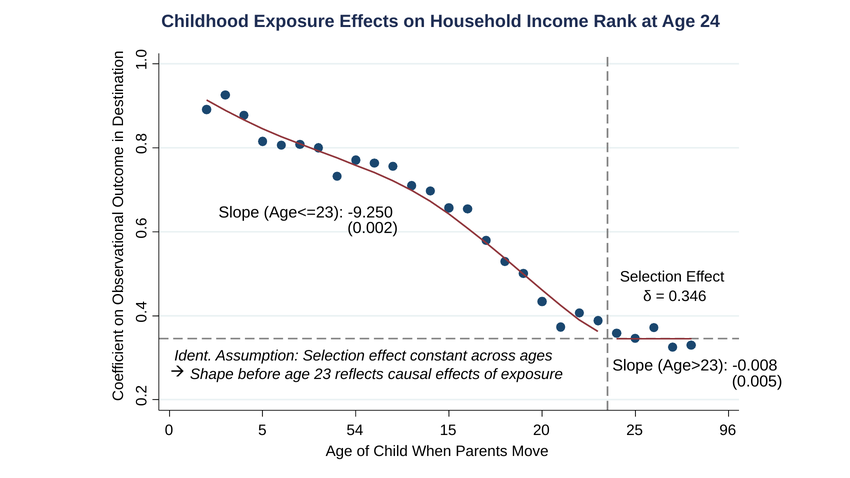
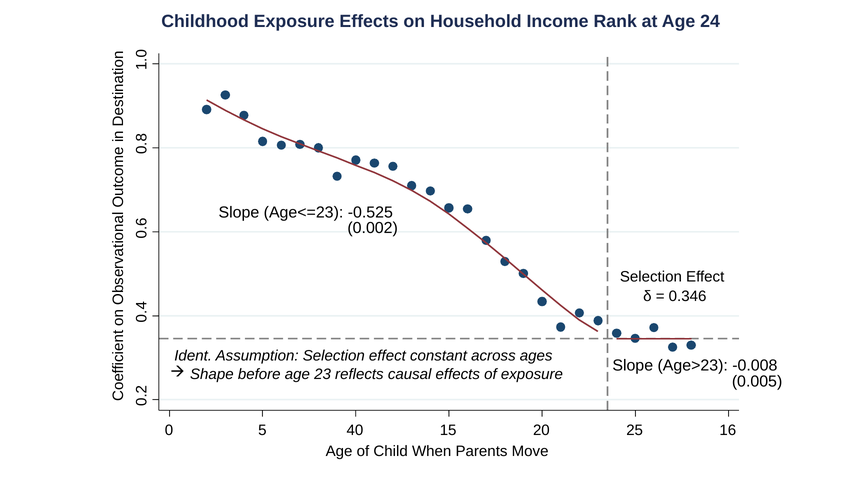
-9.250: -9.250 -> -0.525
54: 54 -> 40
96: 96 -> 16
